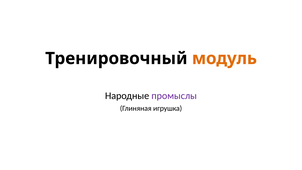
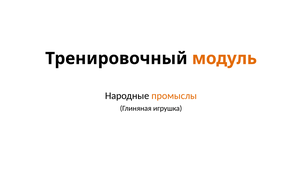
промыслы colour: purple -> orange
